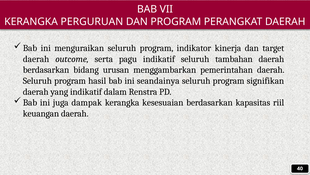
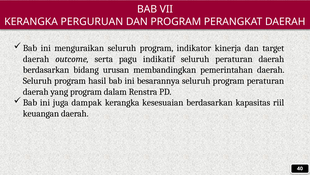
seluruh tambahan: tambahan -> peraturan
menggambarkan: menggambarkan -> membandingkan
seandainya: seandainya -> besarannya
program signifikan: signifikan -> peraturan
yang indikatif: indikatif -> program
